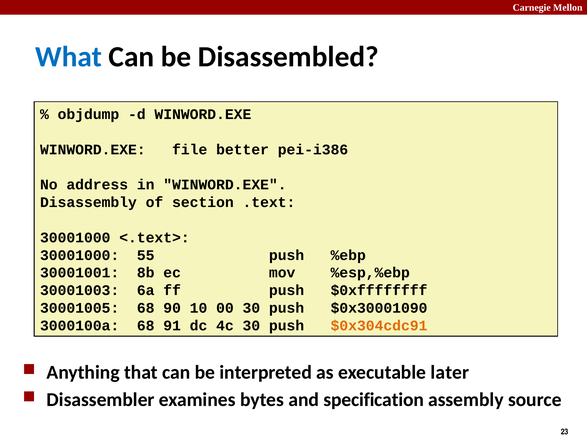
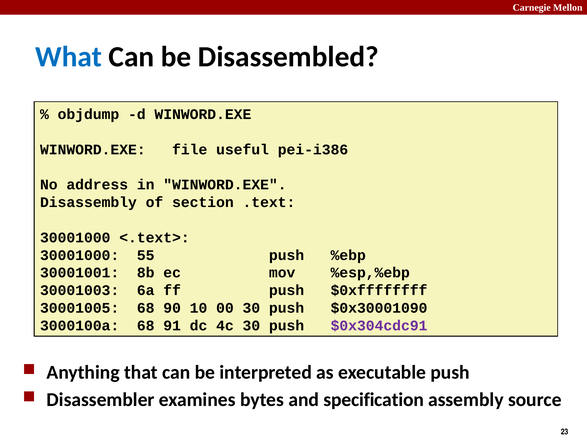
better: better -> useful
$0x304cdc91 colour: orange -> purple
executable later: later -> push
